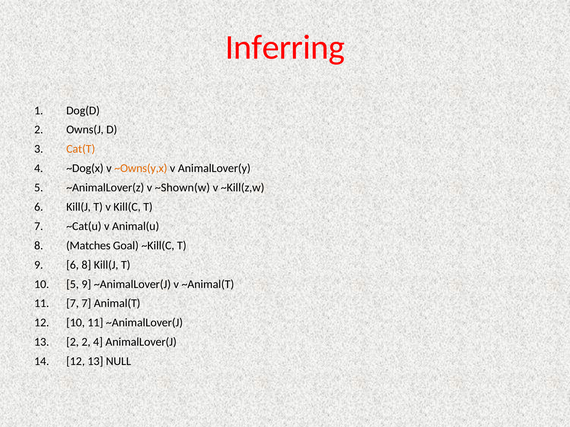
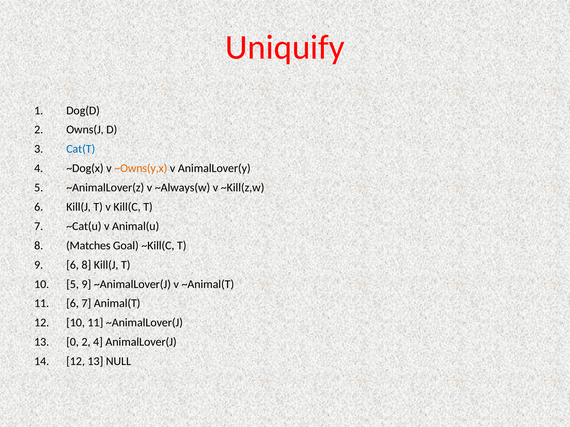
Inferring: Inferring -> Uniquify
Cat(T colour: orange -> blue
~Shown(w: ~Shown(w -> ~Always(w
11 7: 7 -> 6
13 2: 2 -> 0
